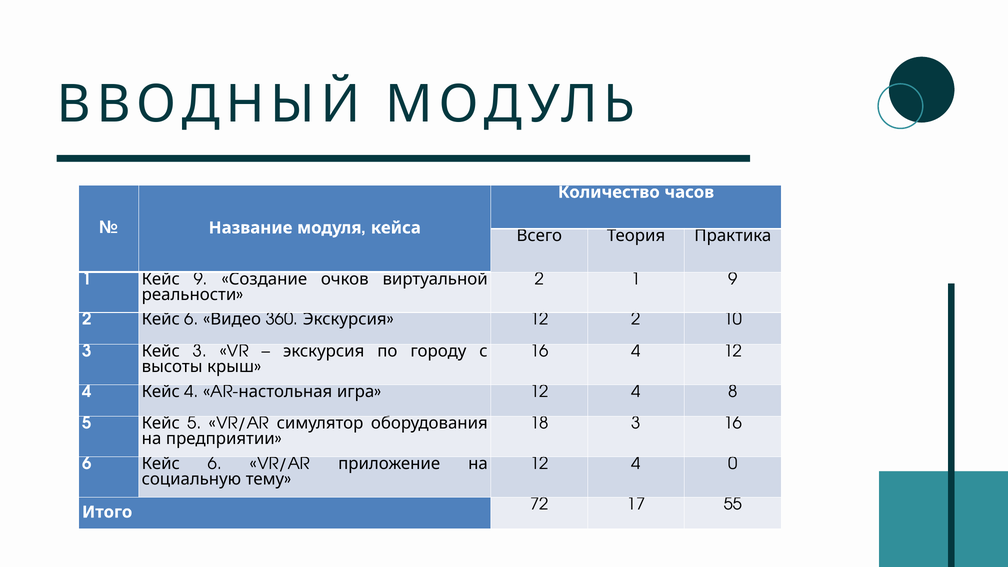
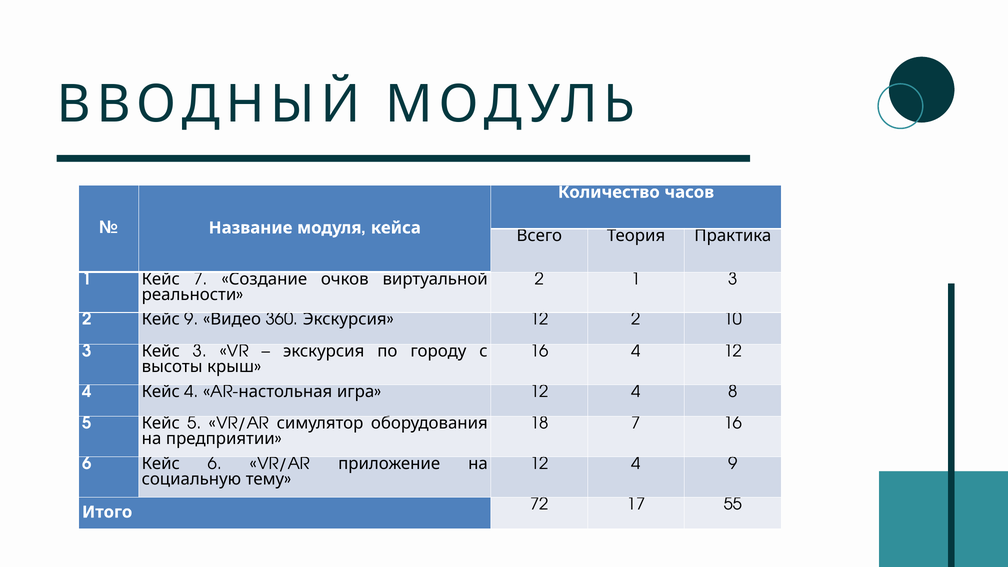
9 at (201, 279): 9 -> 7
2 1 9: 9 -> 3
2 6: 6 -> 9
18 3: 3 -> 7
4 0: 0 -> 9
